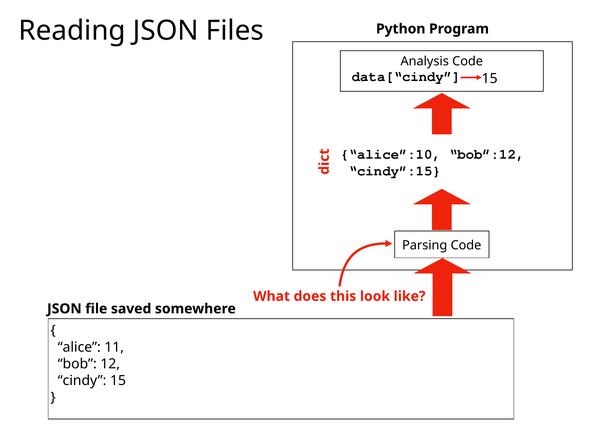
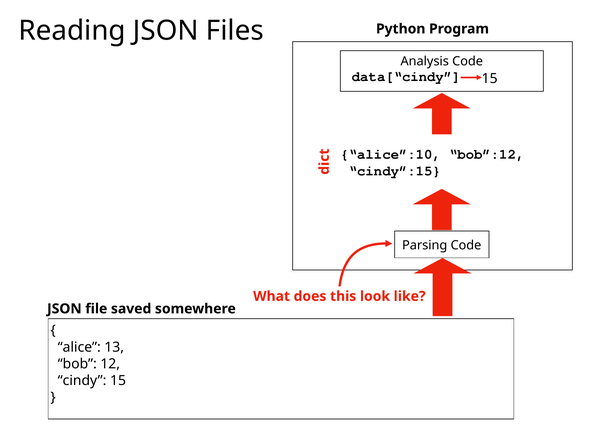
11: 11 -> 13
